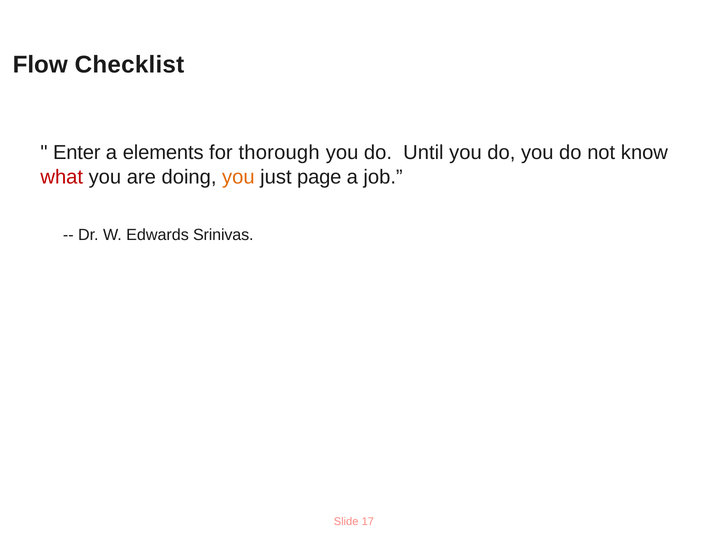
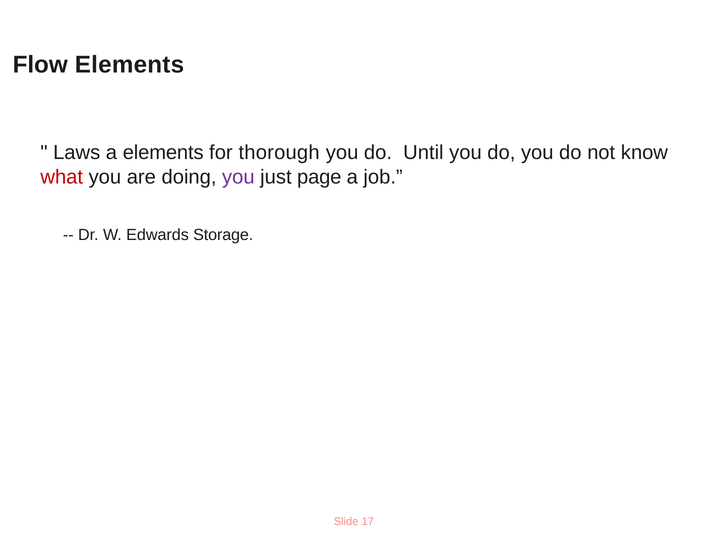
Flow Checklist: Checklist -> Elements
Enter: Enter -> Laws
you at (238, 177) colour: orange -> purple
Srinivas: Srinivas -> Storage
